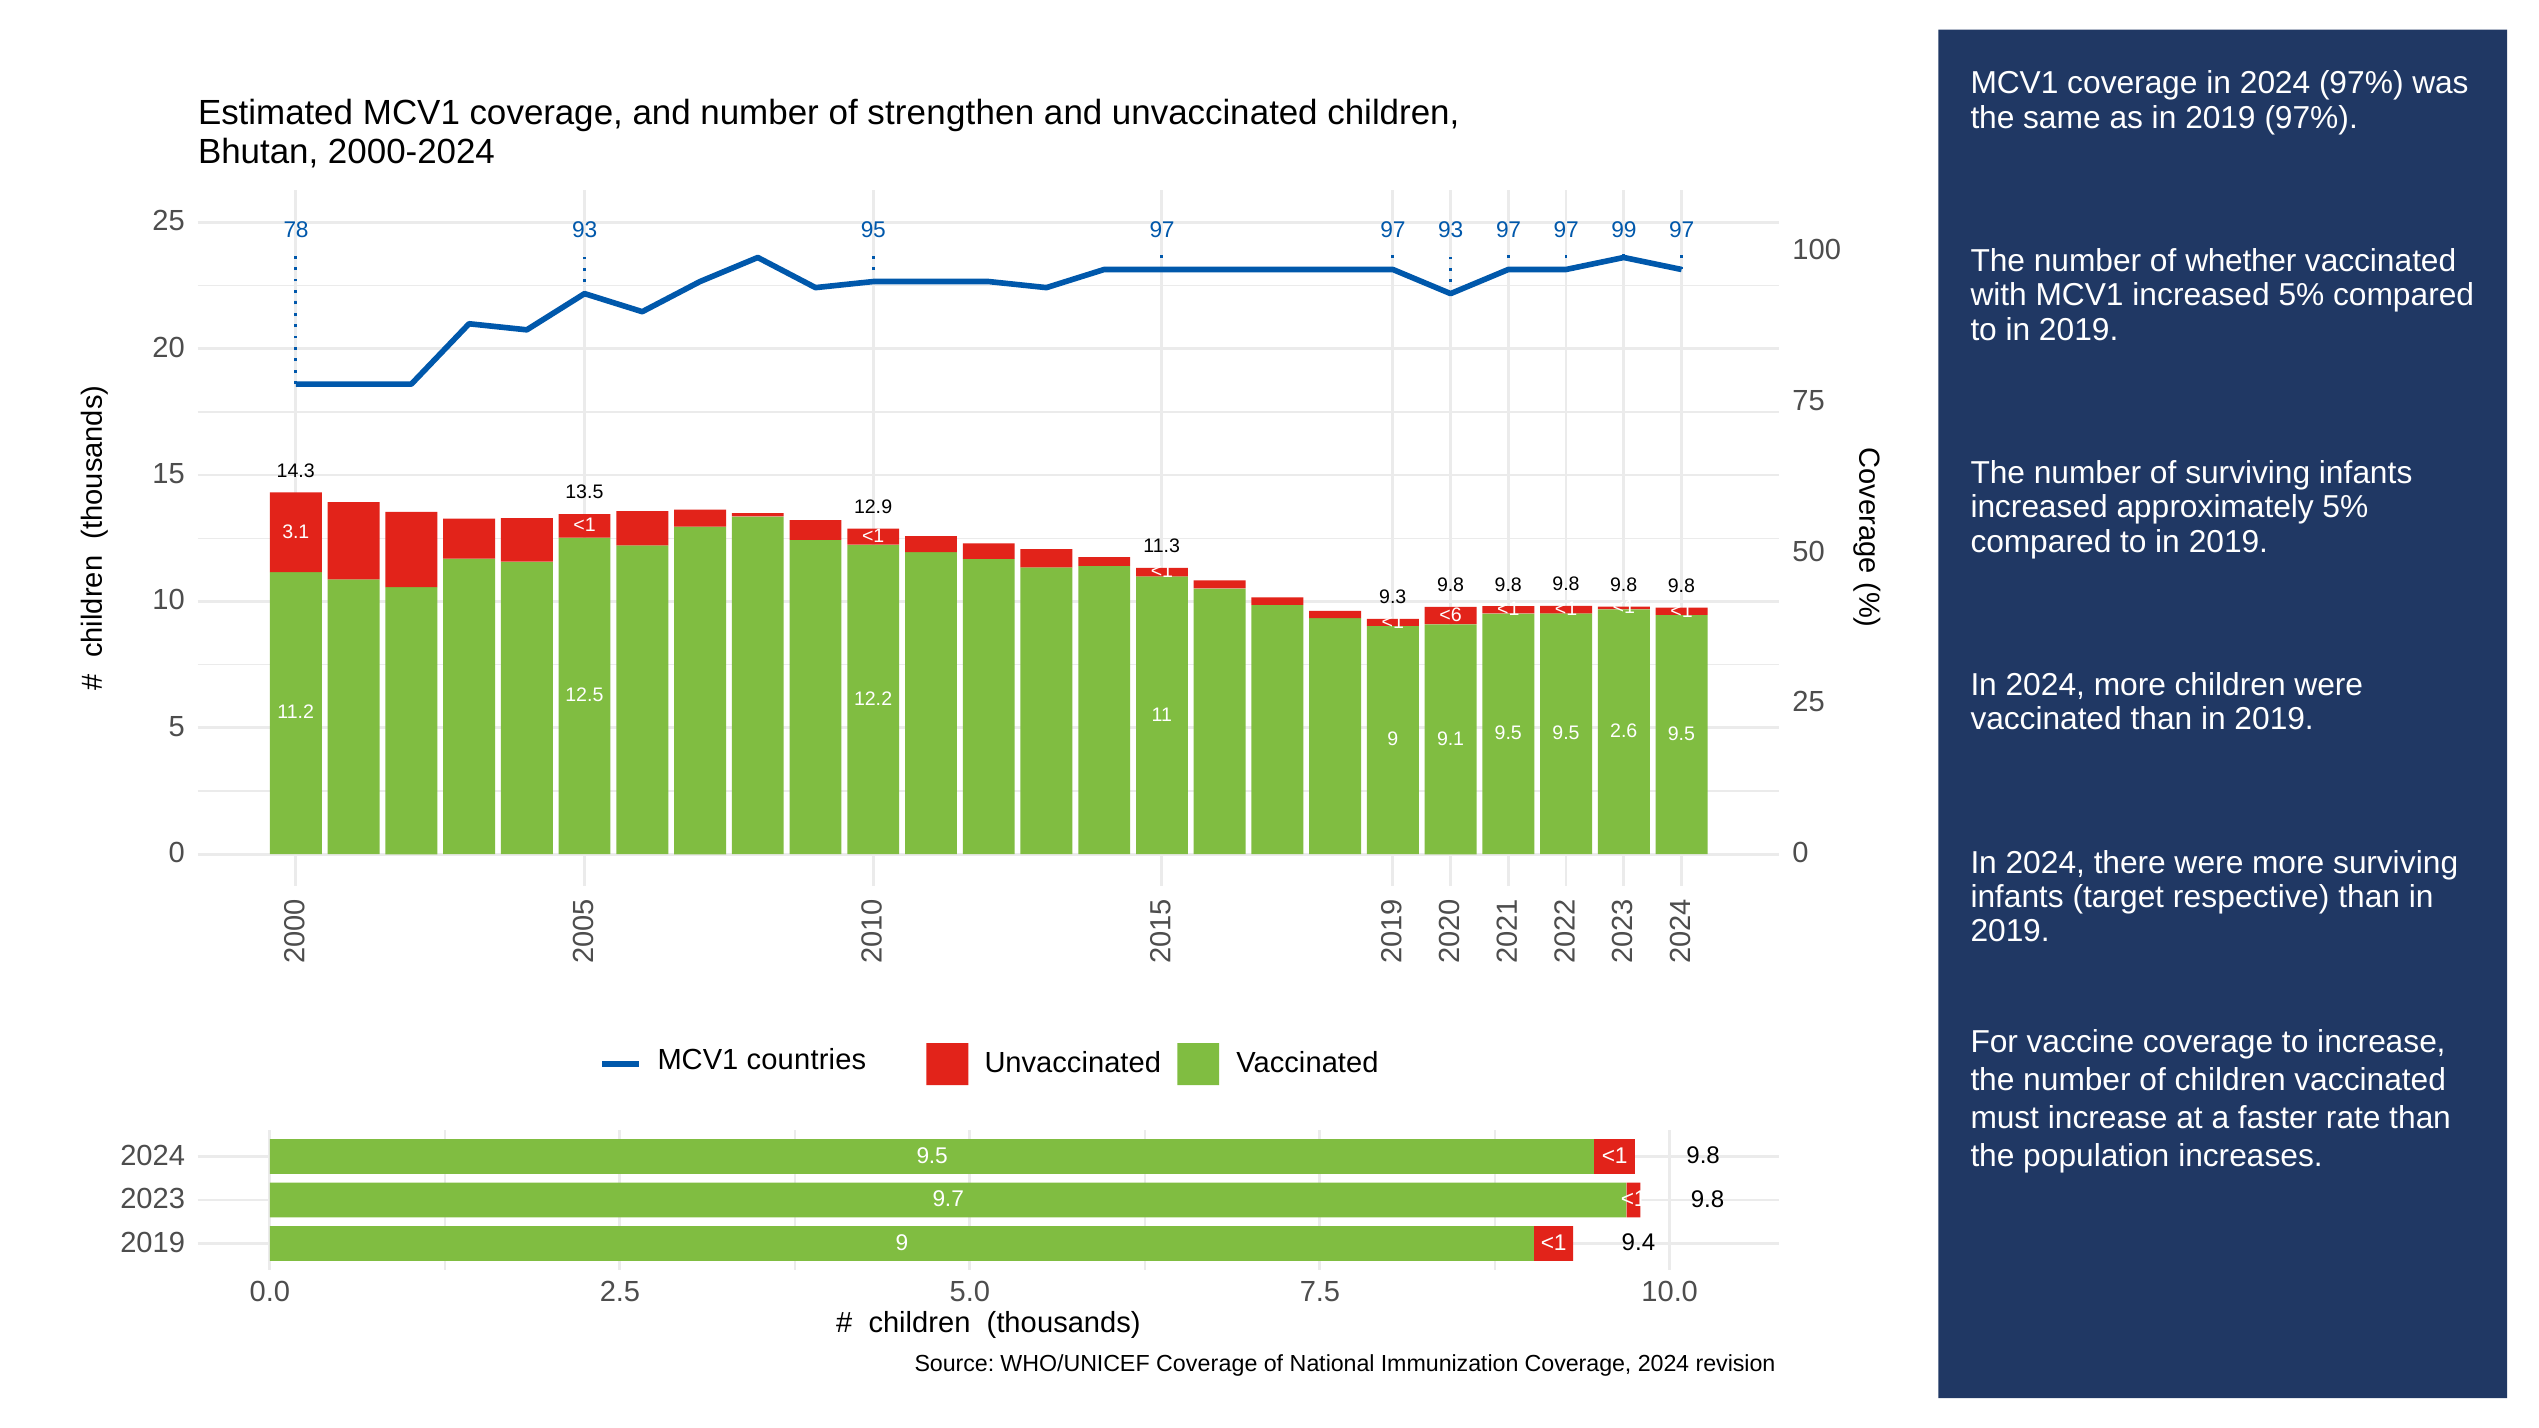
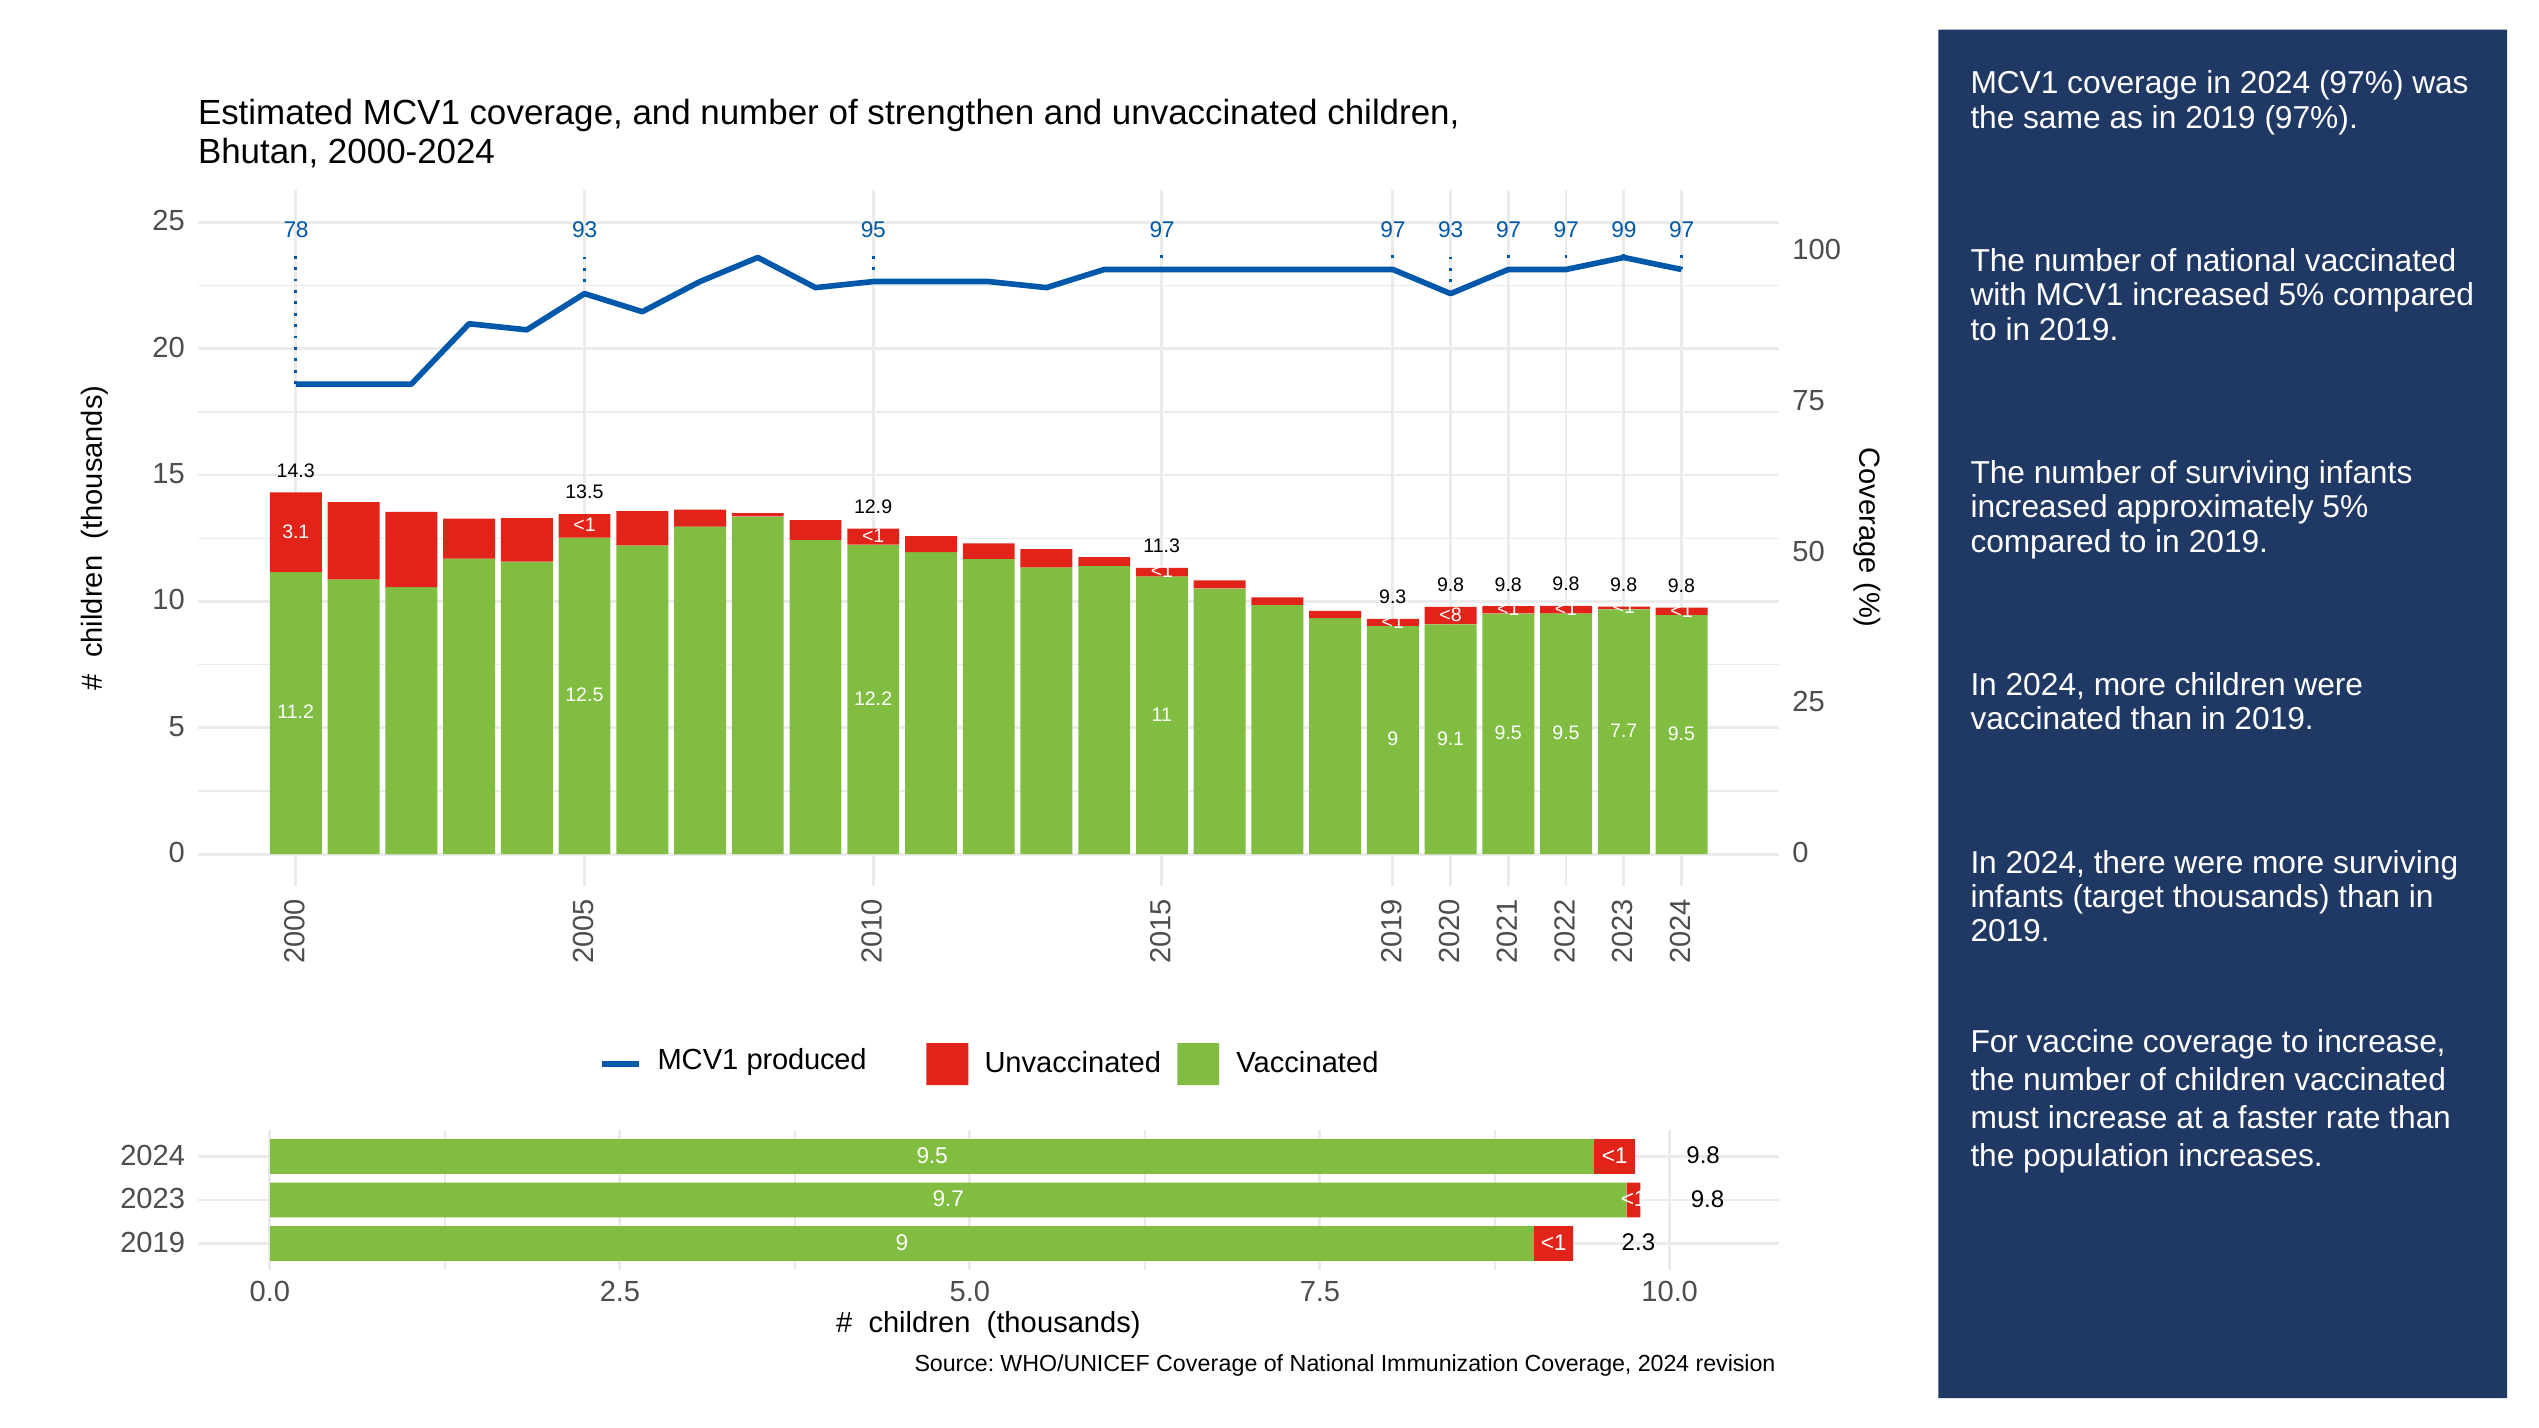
number of whether: whether -> national
<6: <6 -> <8
2.6: 2.6 -> 7.7
target respective: respective -> thousands
countries: countries -> produced
9.4: 9.4 -> 2.3
